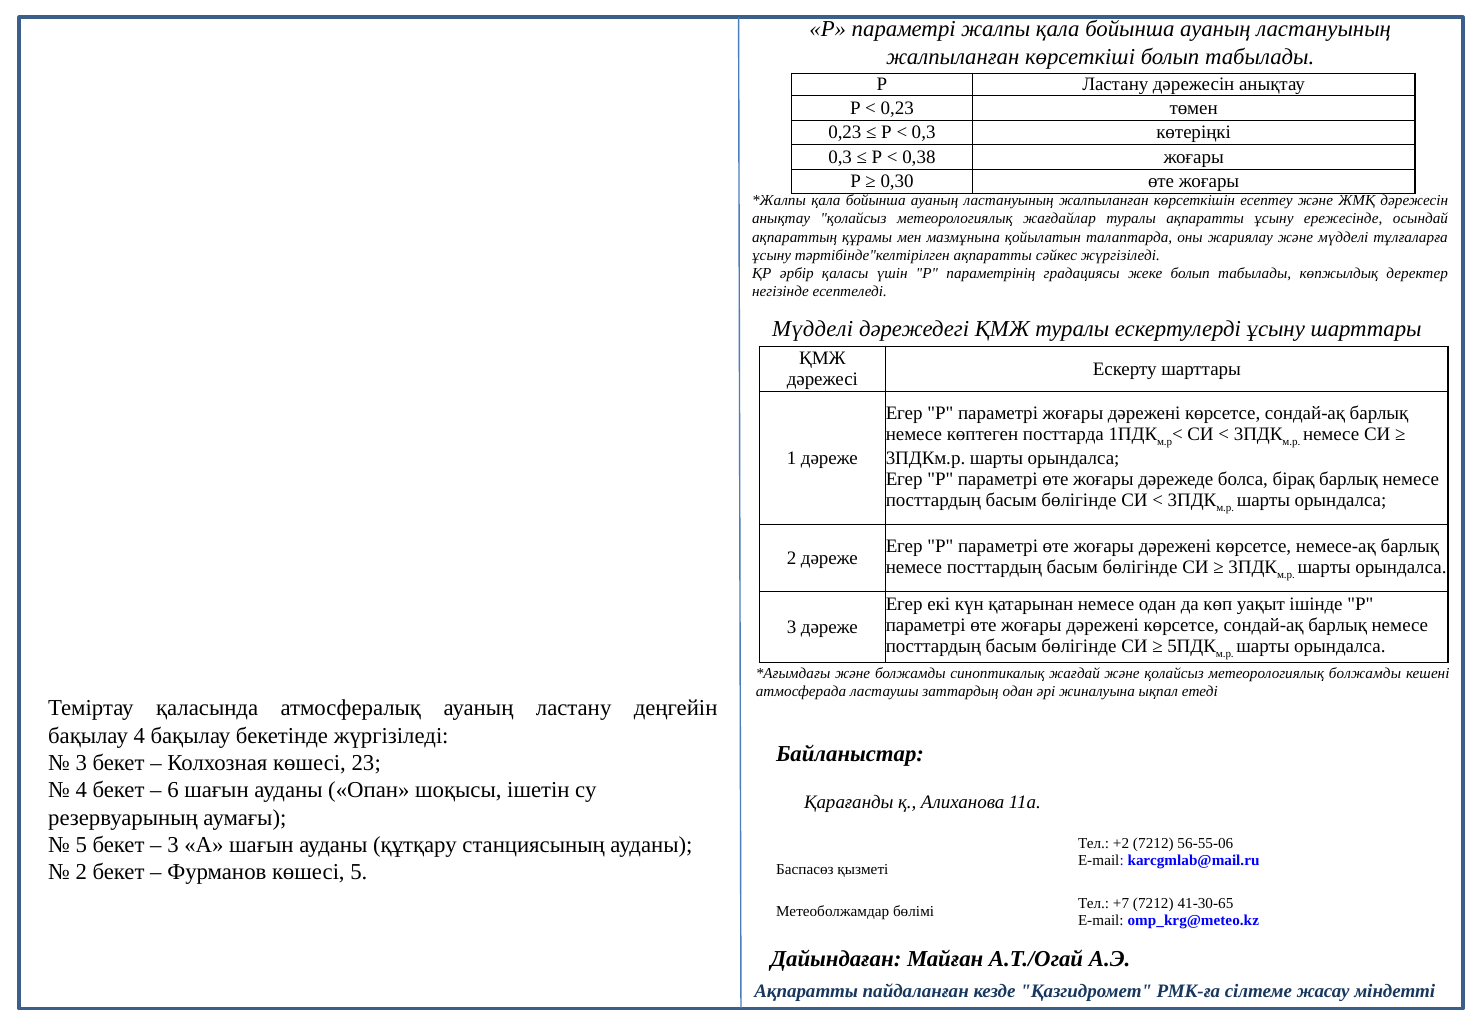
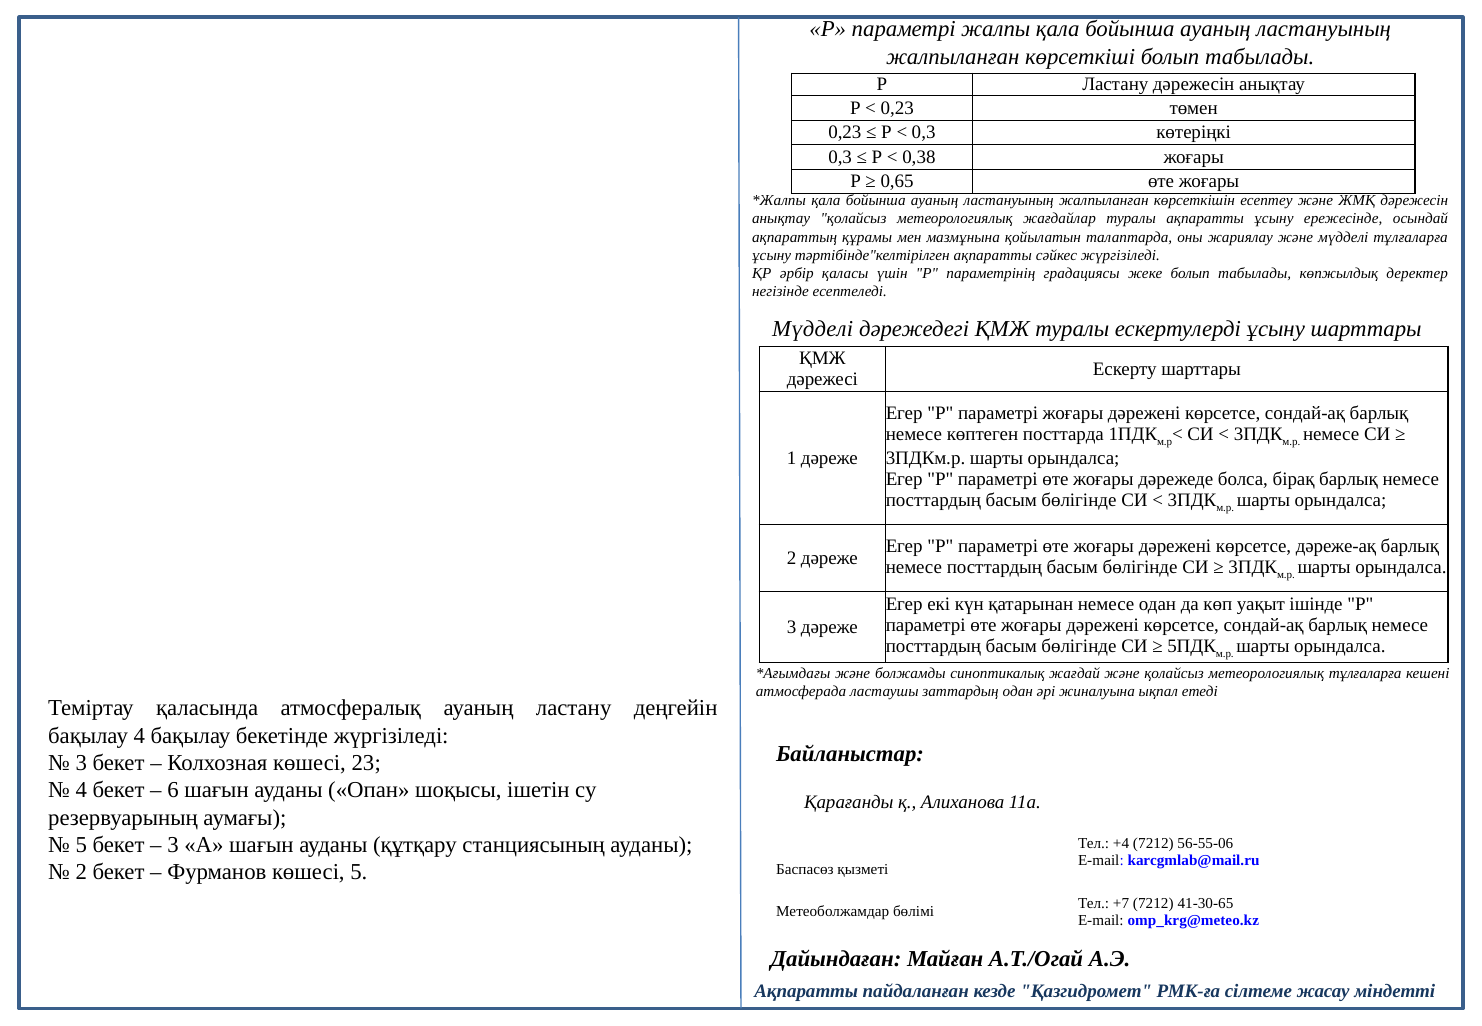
0,30: 0,30 -> 0,65
немесе-ақ: немесе-ақ -> дәреже-ақ
метеорологиялық болжамды: болжамды -> тұлғаларға
+2: +2 -> +4
